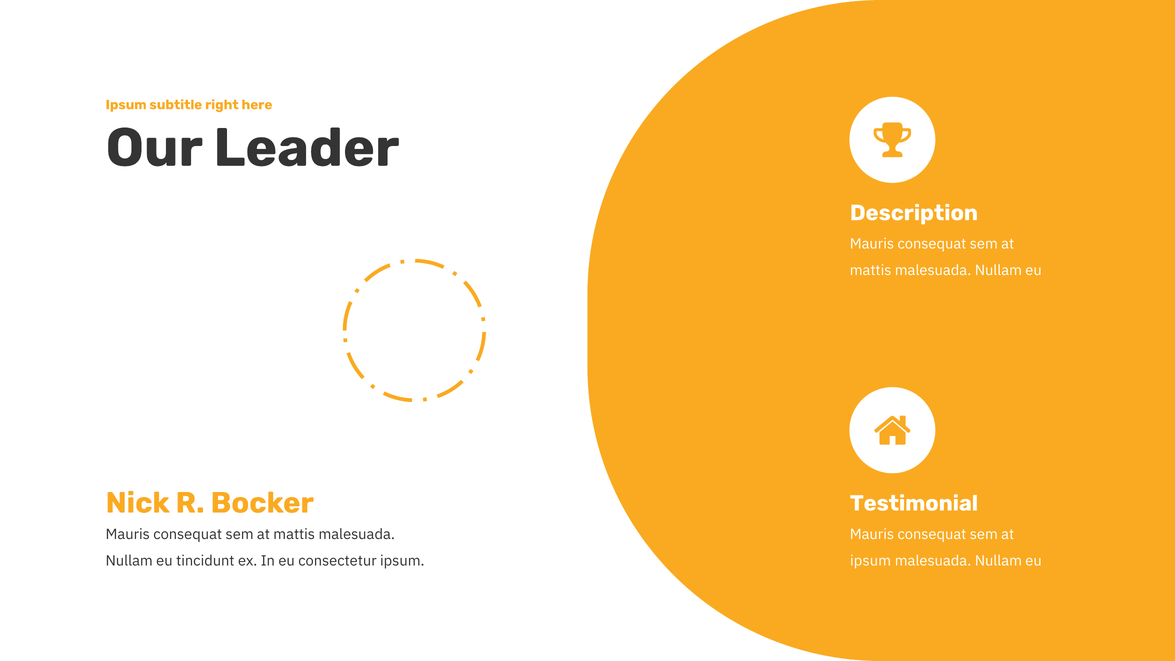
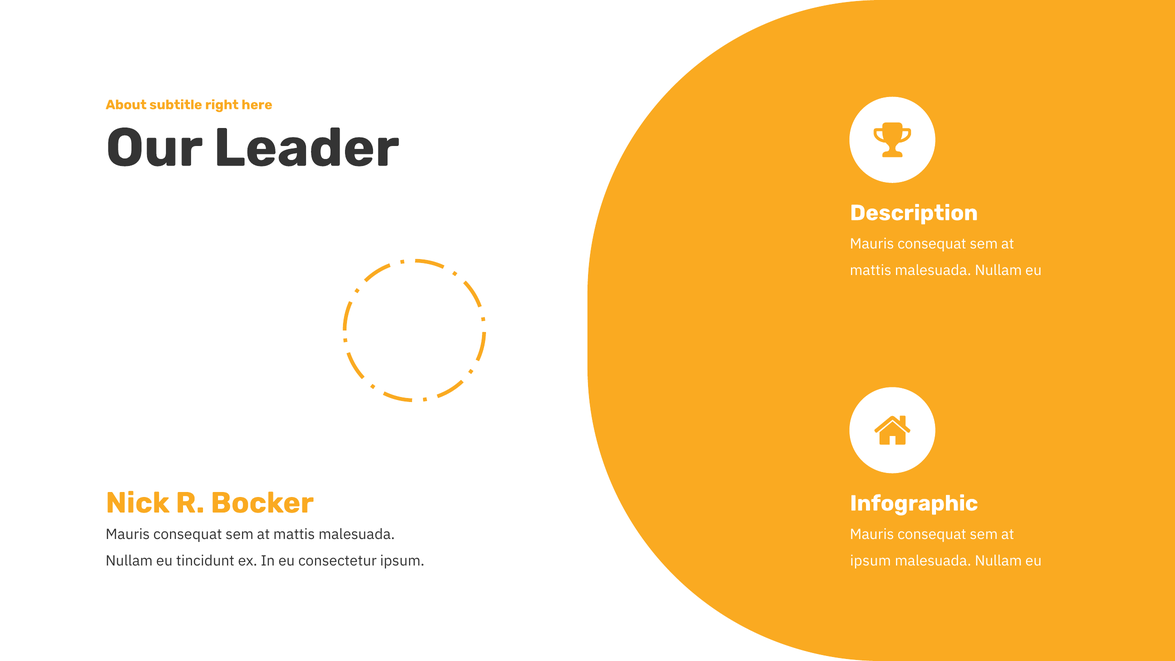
Ipsum at (126, 105): Ipsum -> About
Testimonial: Testimonial -> Infographic
